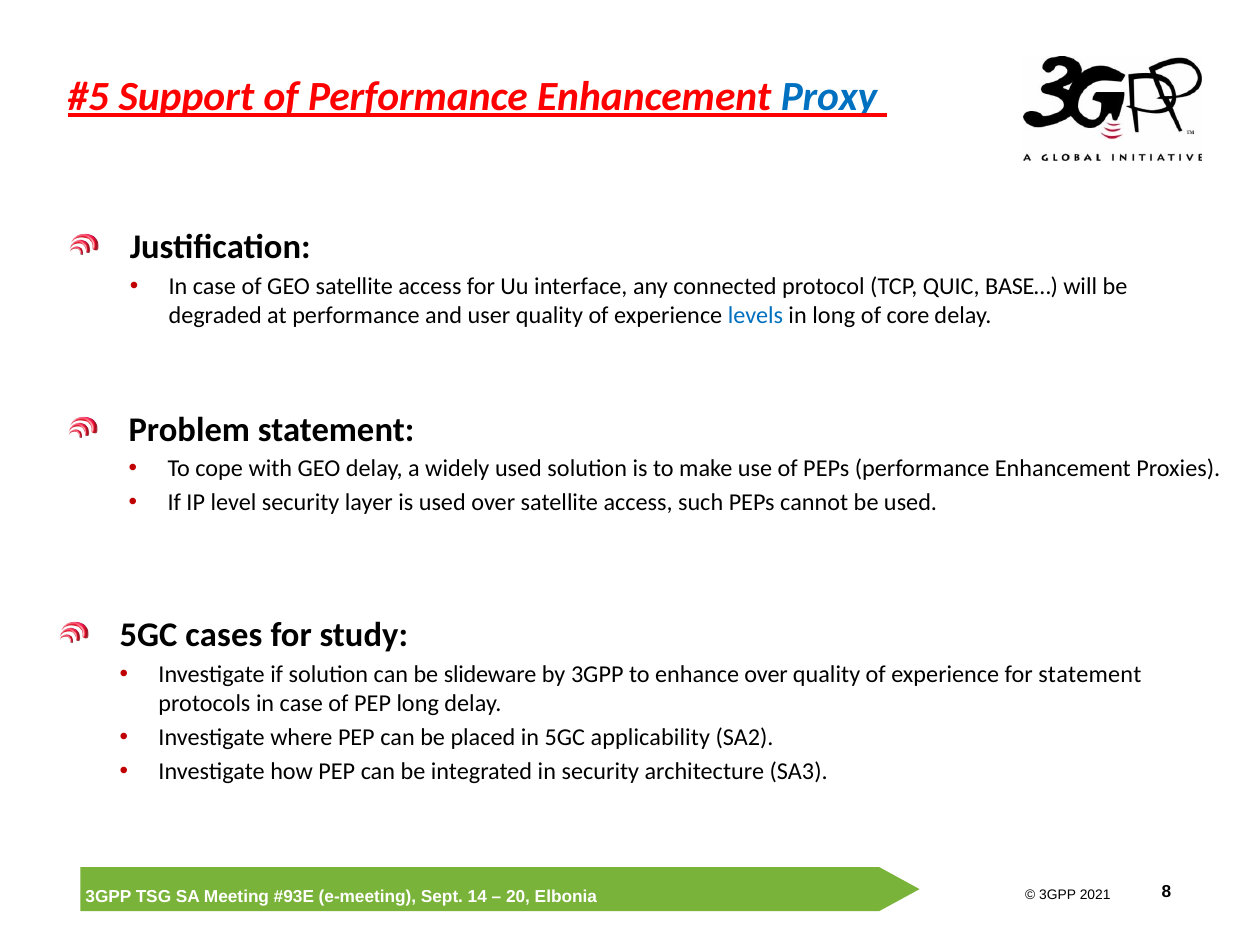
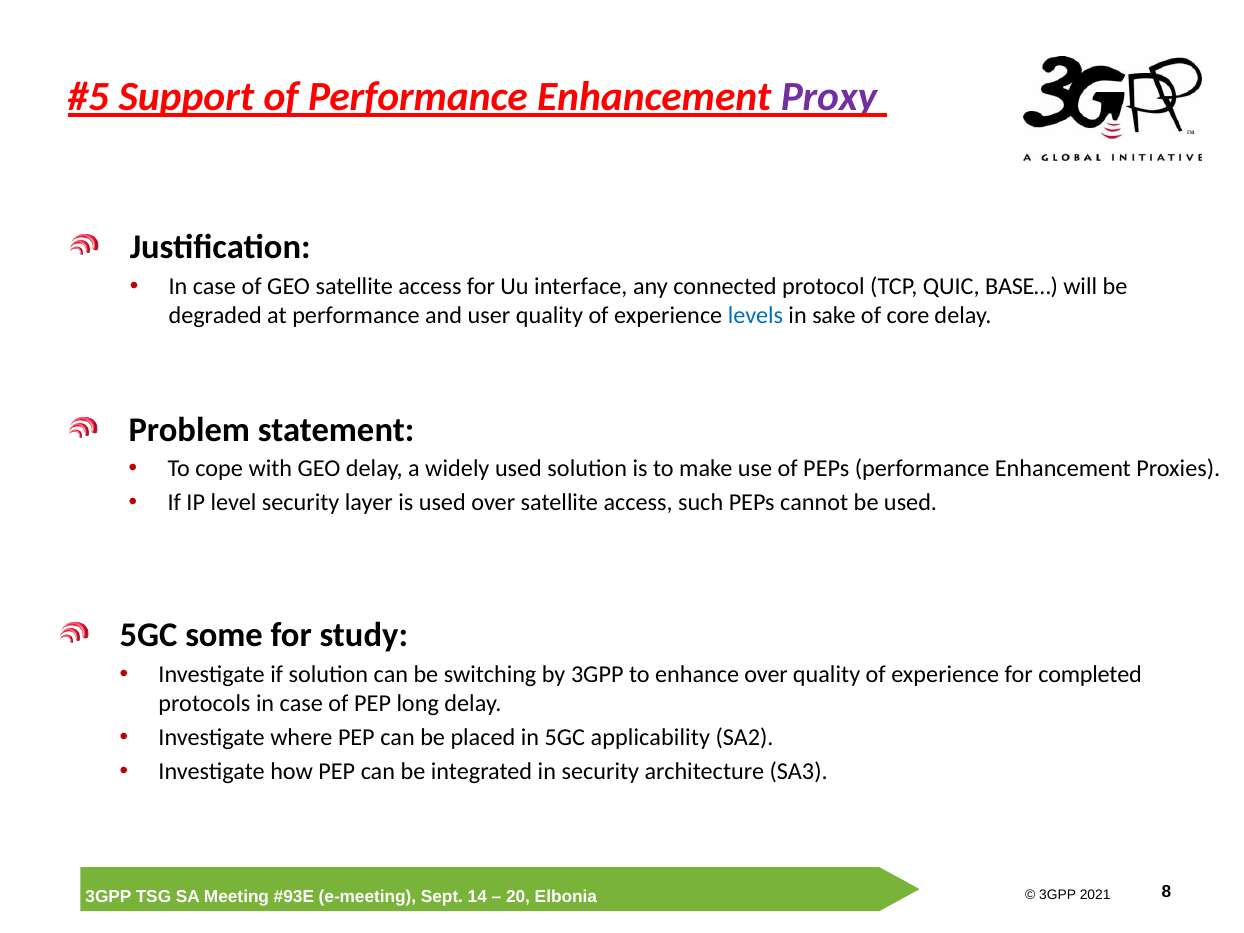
Proxy colour: blue -> purple
in long: long -> sake
cases: cases -> some
slideware: slideware -> switching
for statement: statement -> completed
